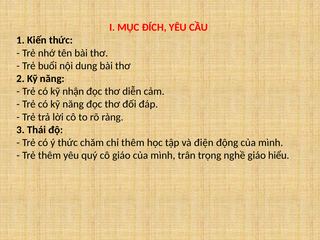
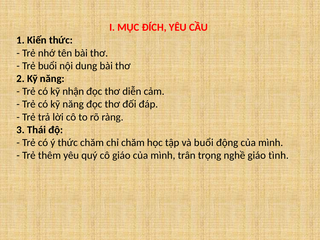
chỉ thêm: thêm -> chăm
và điện: điện -> buổi
hiểu: hiểu -> tình
